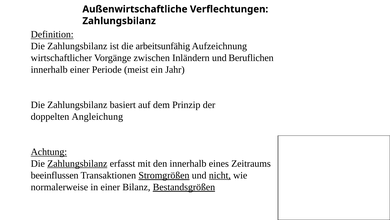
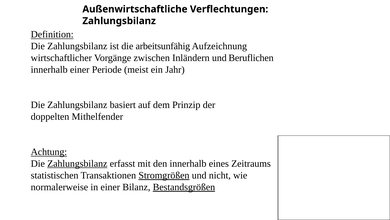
Angleichung: Angleichung -> Mithelfender
beeinflussen: beeinflussen -> statistischen
nicht underline: present -> none
